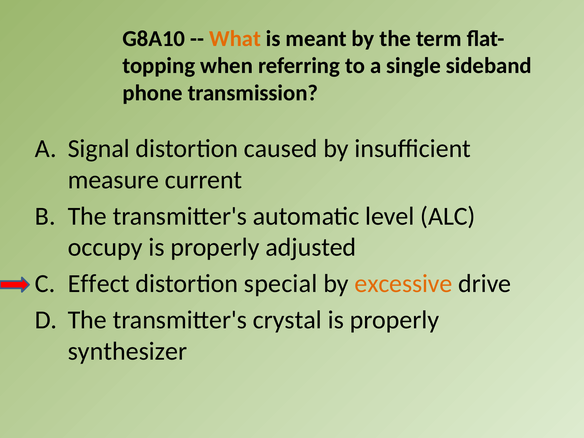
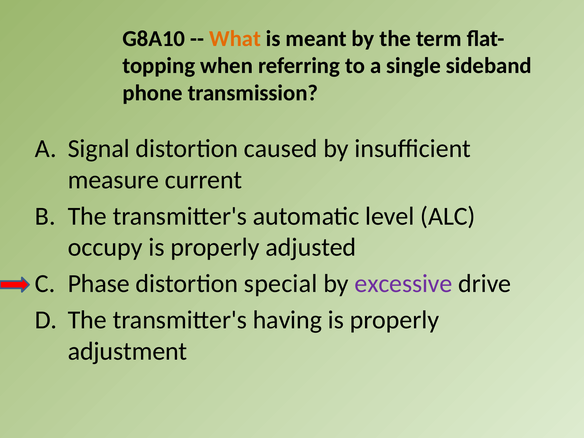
Effect: Effect -> Phase
excessive colour: orange -> purple
crystal: crystal -> having
synthesizer: synthesizer -> adjustment
